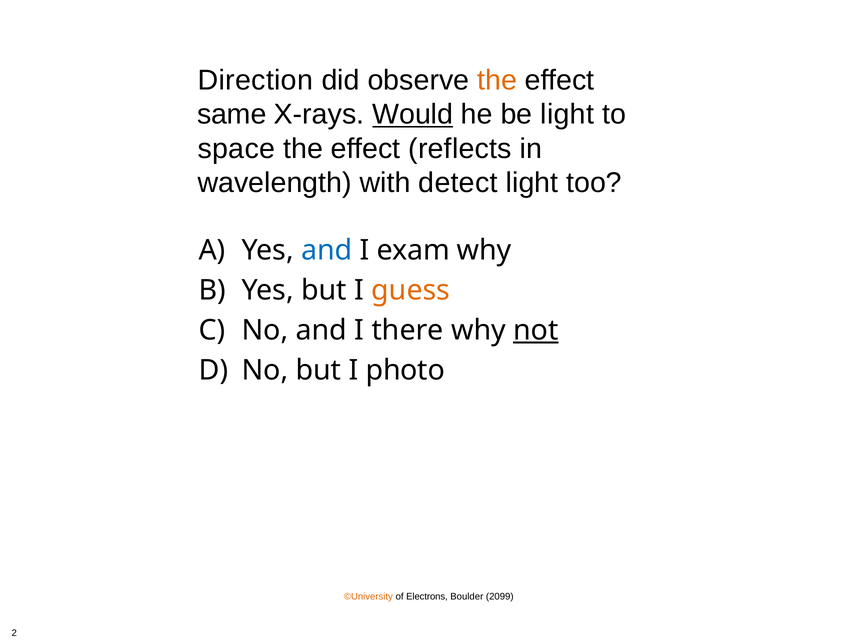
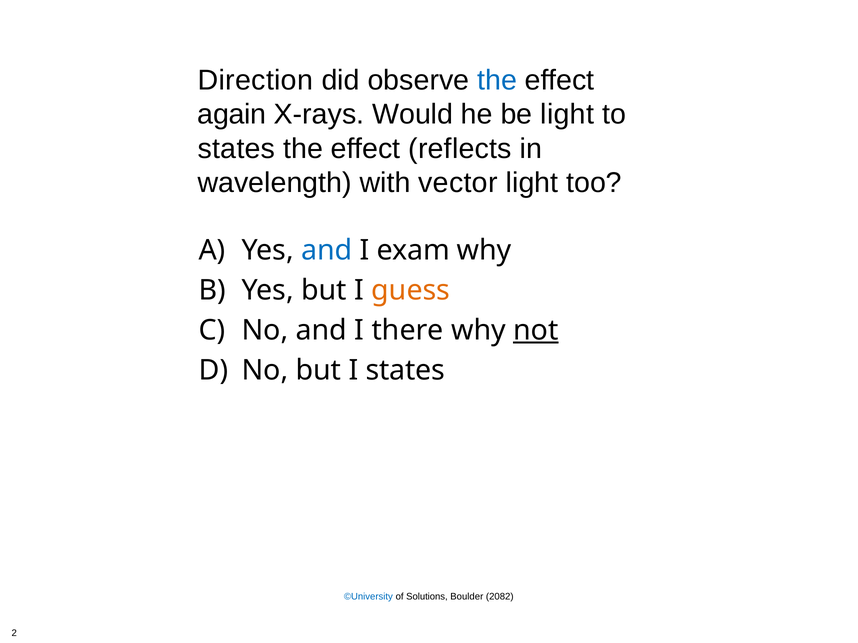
the at (497, 80) colour: orange -> blue
same: same -> again
Would underline: present -> none
space at (236, 149): space -> states
detect: detect -> vector
I photo: photo -> states
©University colour: orange -> blue
Electrons: Electrons -> Solutions
2099: 2099 -> 2082
